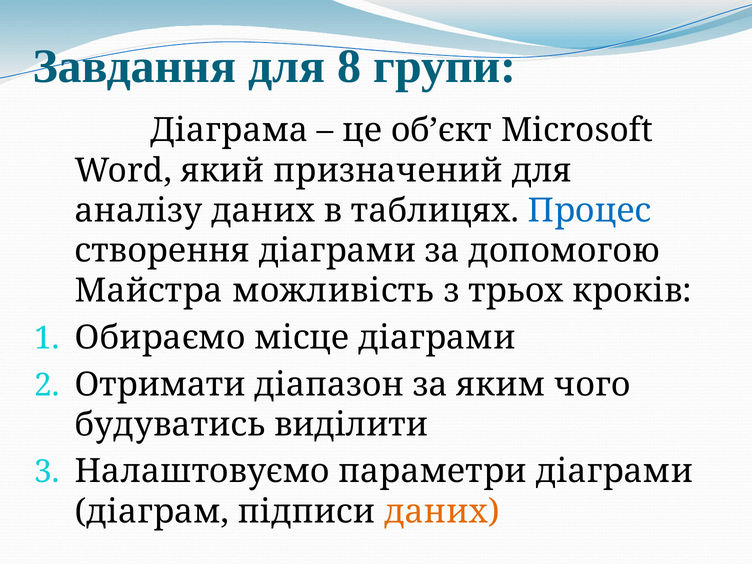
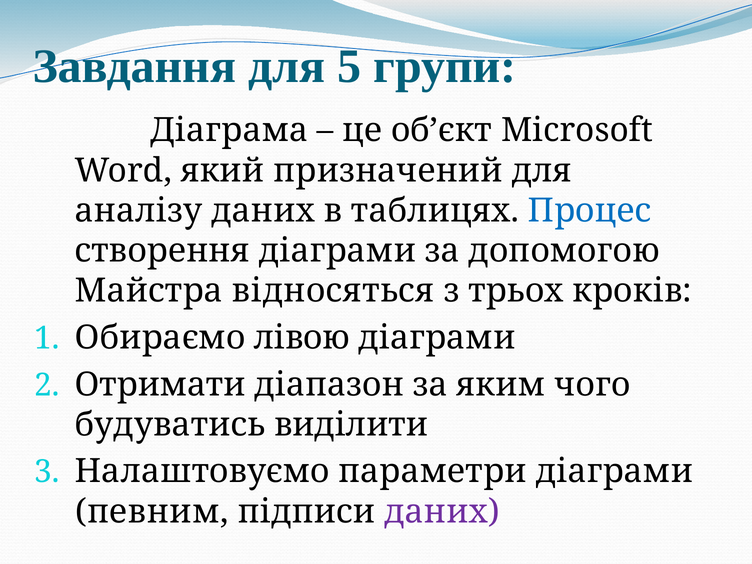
8: 8 -> 5
можливість: можливість -> відносяться
місце: місце -> лівою
діаграм: діаграм -> певним
даних at (442, 512) colour: orange -> purple
